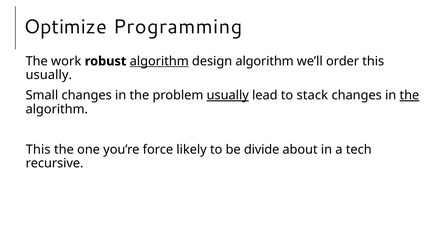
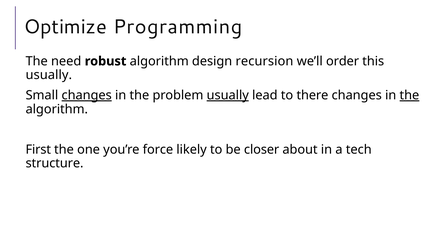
work: work -> need
algorithm at (159, 61) underline: present -> none
design algorithm: algorithm -> recursion
changes at (87, 95) underline: none -> present
stack: stack -> there
This at (38, 149): This -> First
divide: divide -> closer
recursive: recursive -> structure
